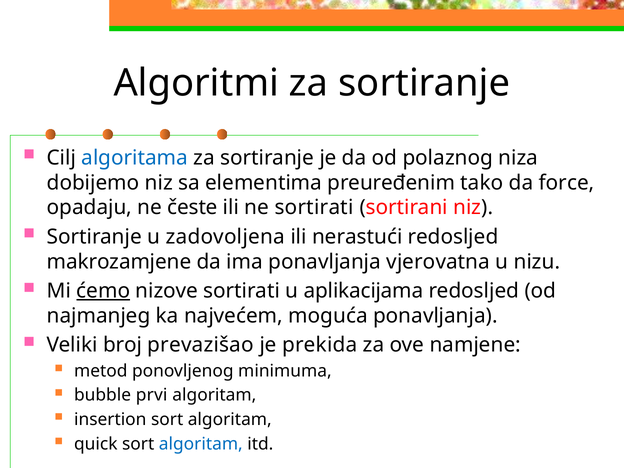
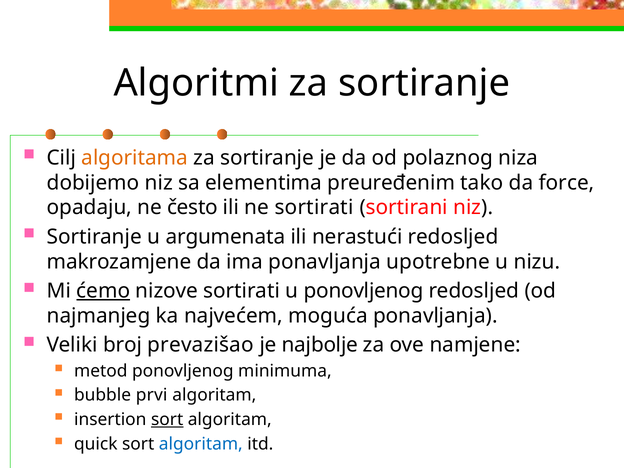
algoritama colour: blue -> orange
česte: česte -> često
zadovoljena: zadovoljena -> argumenata
vjerovatna: vjerovatna -> upotrebne
u aplikacijama: aplikacijama -> ponovljenog
prekida: prekida -> najbolje
sort at (167, 420) underline: none -> present
